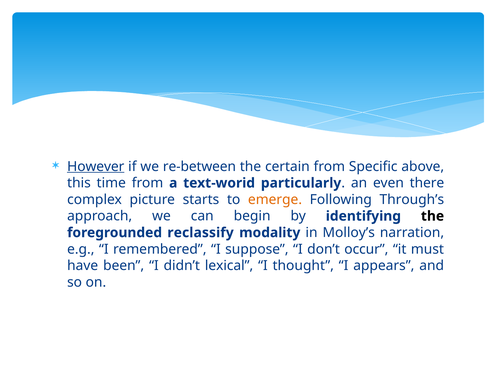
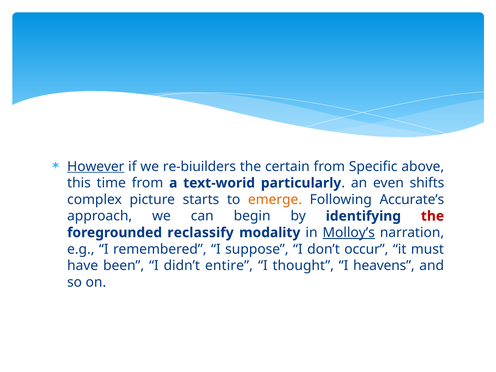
re-between: re-between -> re-biuilders
there: there -> shifts
Through’s: Through’s -> Accurate’s
the at (433, 216) colour: black -> red
Molloy’s underline: none -> present
lexical: lexical -> entire
appears: appears -> heavens
